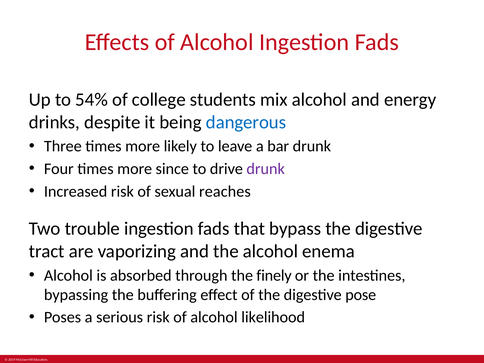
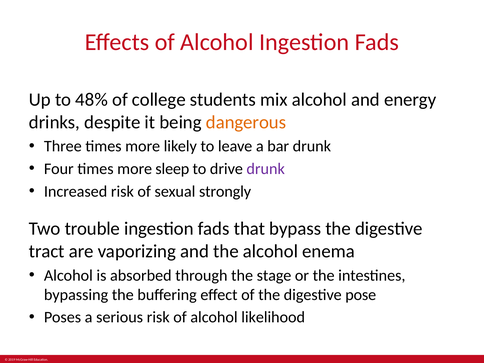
54%: 54% -> 48%
dangerous colour: blue -> orange
since: since -> sleep
reaches: reaches -> strongly
finely: finely -> stage
